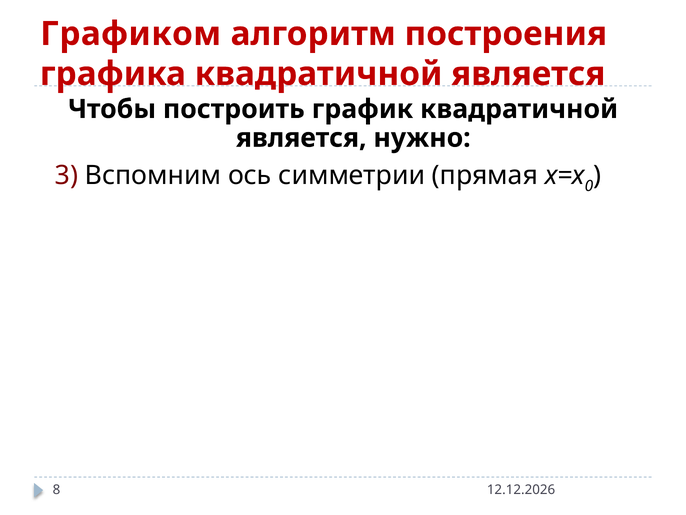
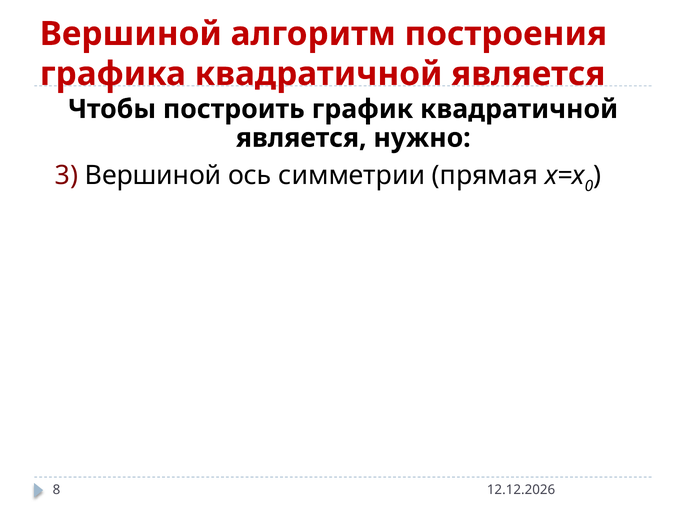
Графиком at (131, 34): Графиком -> Вершиной
3 Вспомним: Вспомним -> Вершиной
